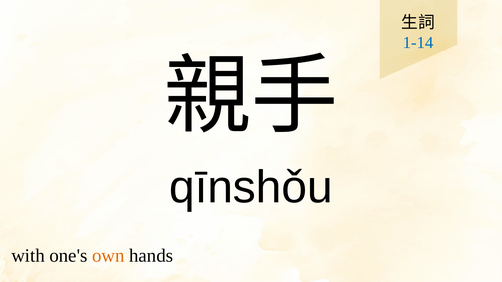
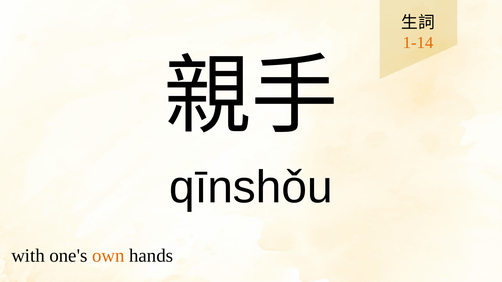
1-14 colour: blue -> orange
